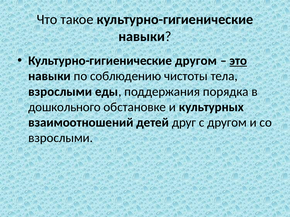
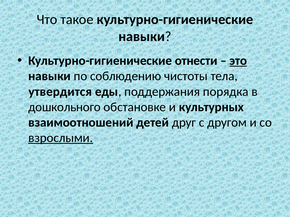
Культурно-гигиенические другом: другом -> отнести
взрослыми at (60, 92): взрослыми -> утвердится
взрослыми at (61, 138) underline: none -> present
